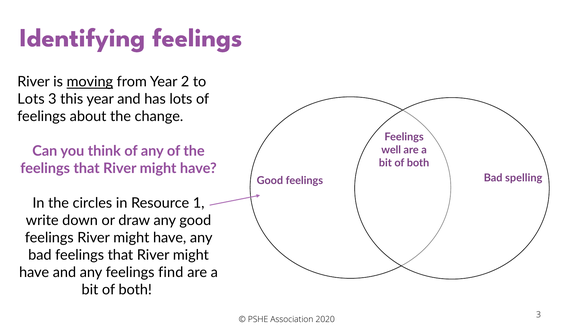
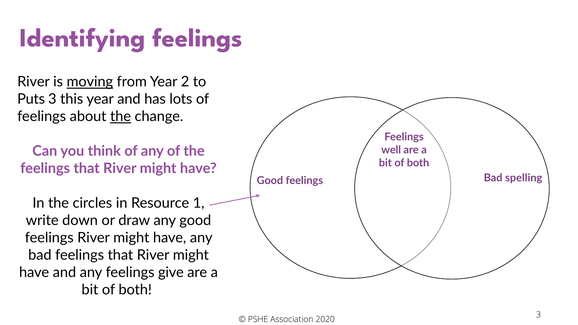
Lots at (31, 99): Lots -> Puts
the at (121, 117) underline: none -> present
find: find -> give
